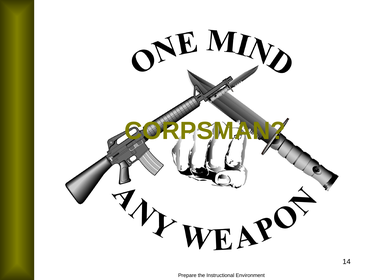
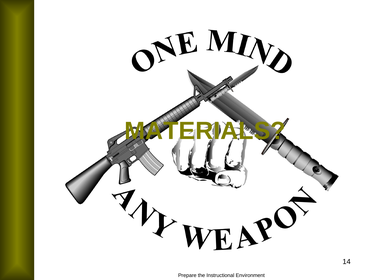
CORPSMAN: CORPSMAN -> MATERIALS
